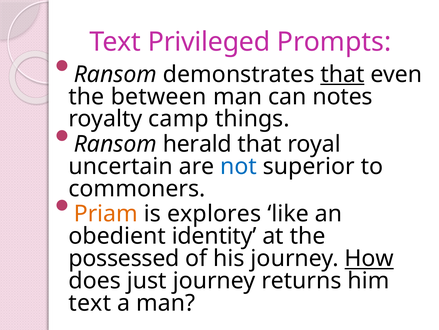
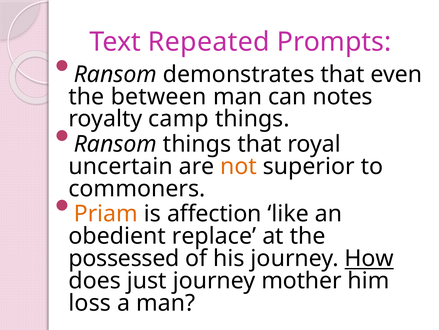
Privileged: Privileged -> Repeated
that at (342, 74) underline: present -> none
Ransom herald: herald -> things
not colour: blue -> orange
explores: explores -> affection
identity: identity -> replace
returns: returns -> mother
text at (90, 302): text -> loss
